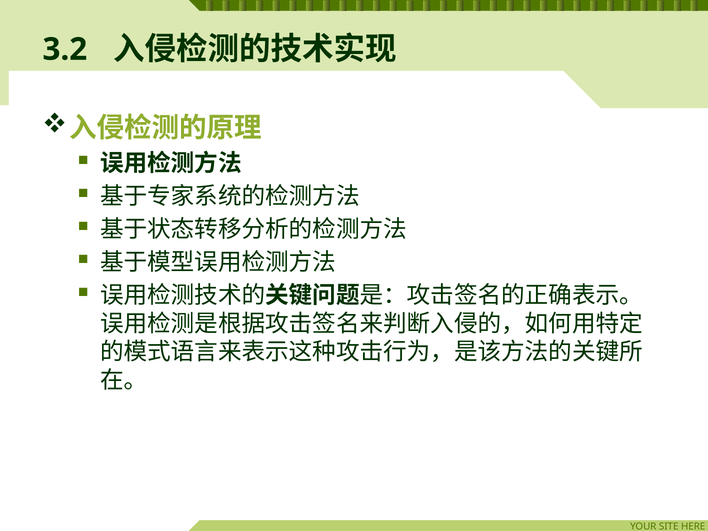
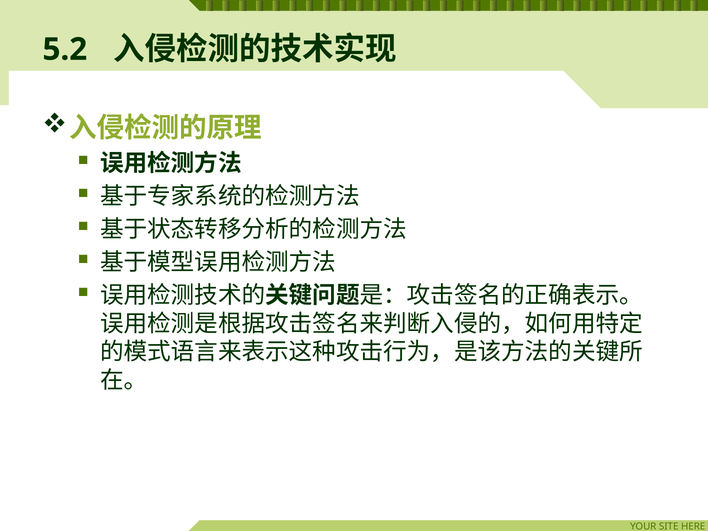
3.2: 3.2 -> 5.2
